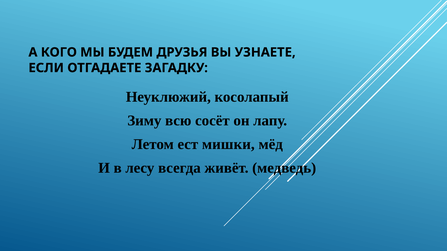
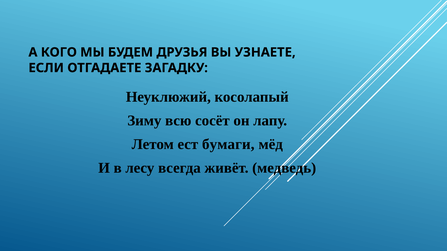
мишки: мишки -> бумаги
